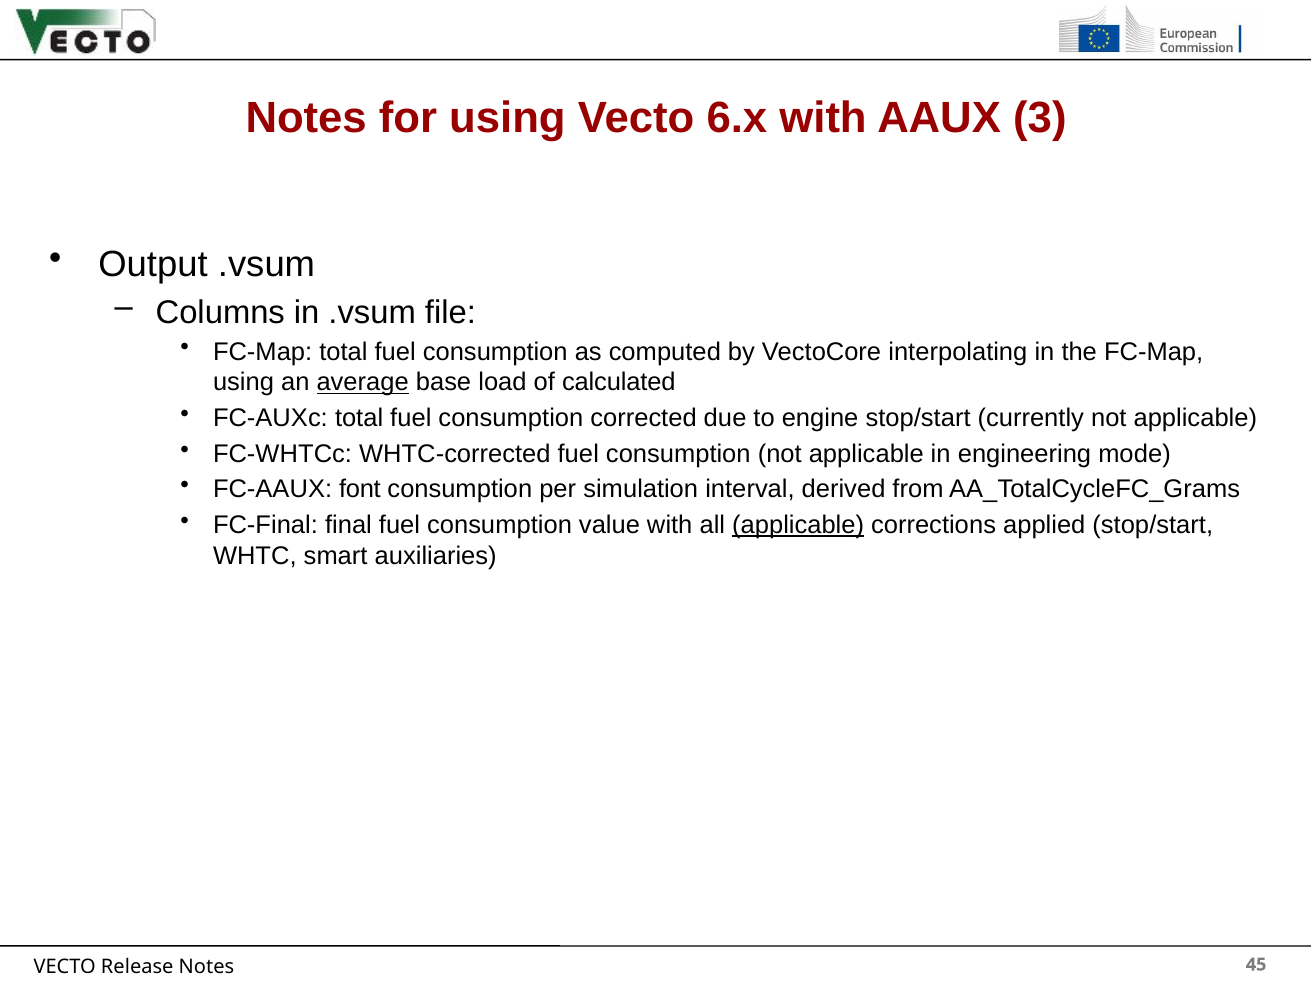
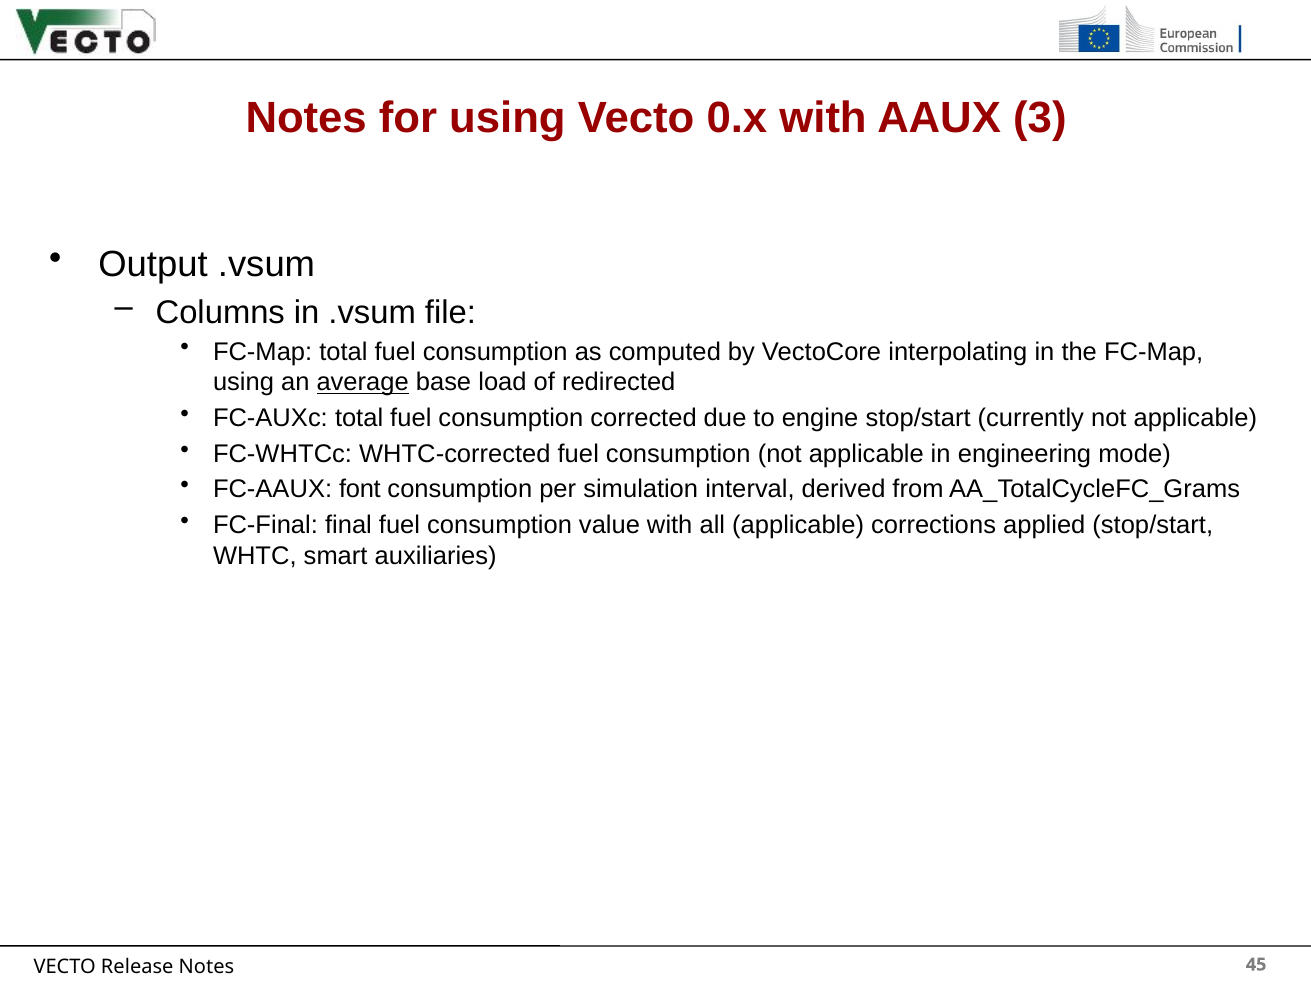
6.x: 6.x -> 0.x
calculated: calculated -> redirected
applicable at (798, 525) underline: present -> none
